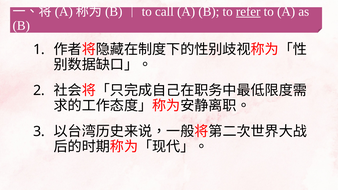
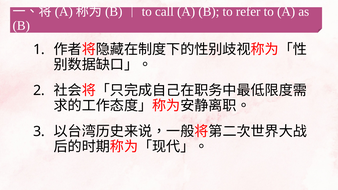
refer underline: present -> none
